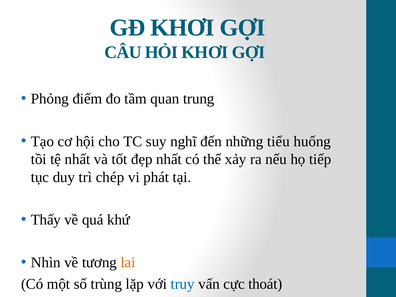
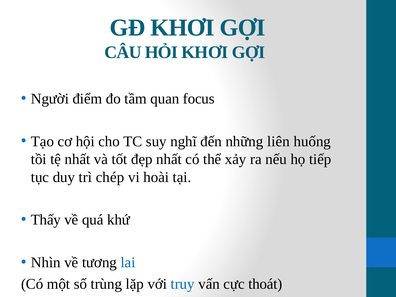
Phỏng: Phỏng -> Người
trung: trung -> focus
tiểu: tiểu -> liên
phát: phát -> hoài
lai colour: orange -> blue
